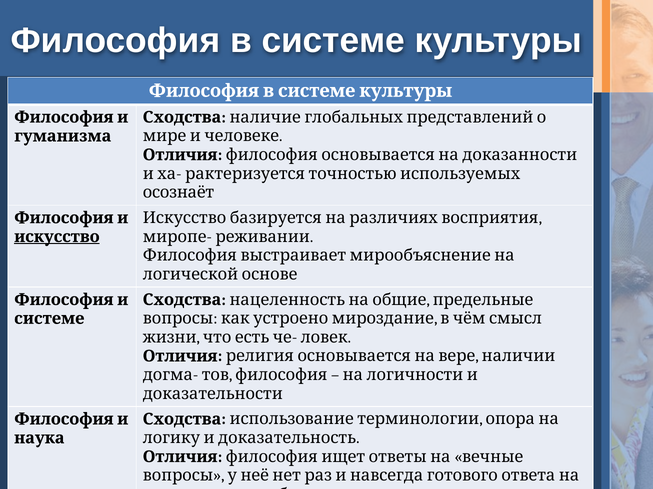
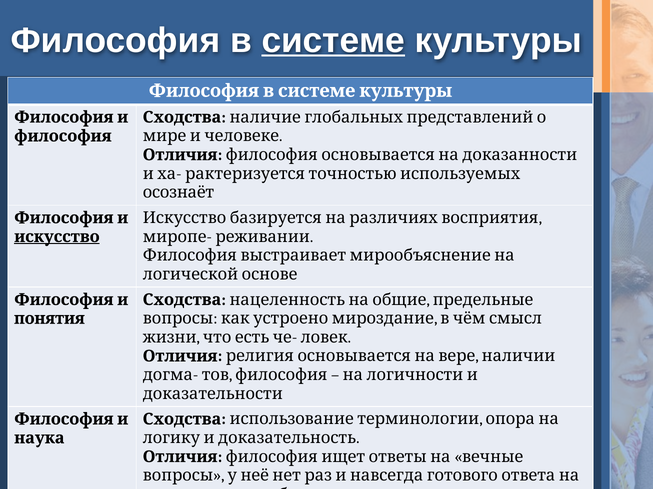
системе at (333, 41) underline: none -> present
гуманизма at (63, 136): гуманизма -> философия
системе at (49, 319): системе -> понятия
